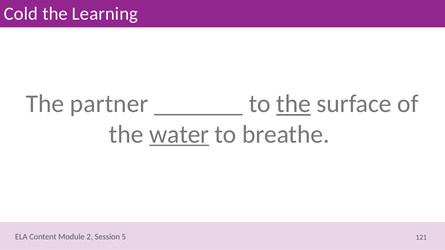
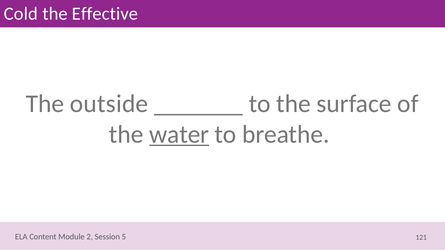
Learning: Learning -> Effective
partner: partner -> outside
the at (293, 104) underline: present -> none
